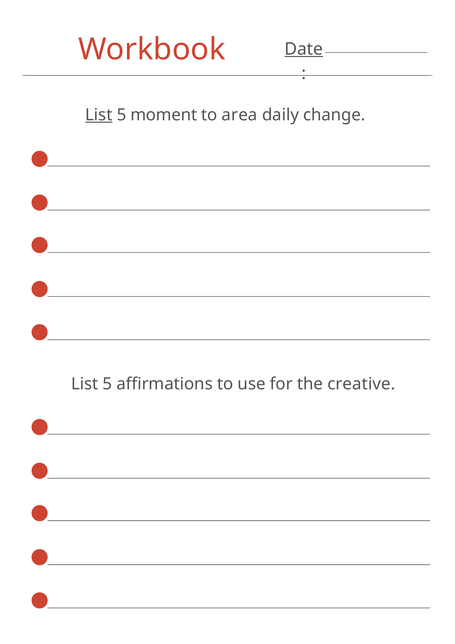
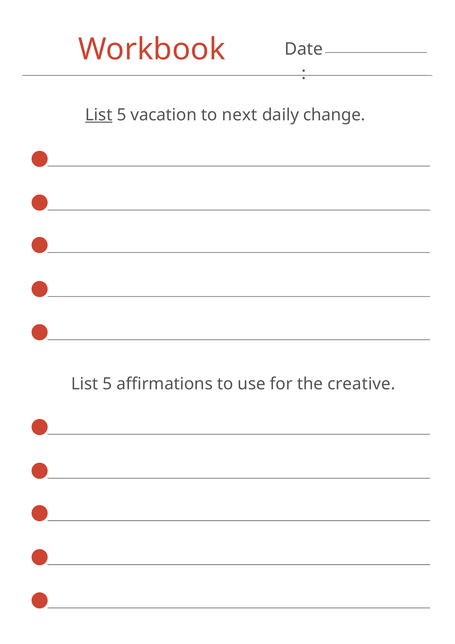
Date underline: present -> none
moment: moment -> vacation
area: area -> next
